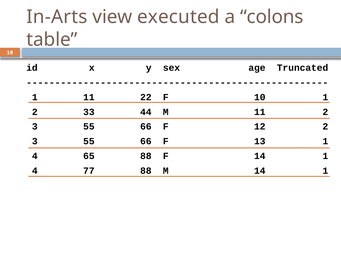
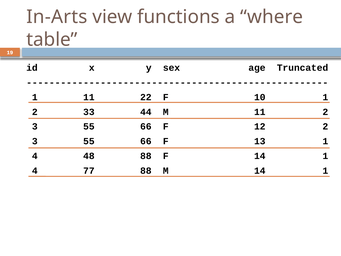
executed: executed -> functions
colons: colons -> where
65: 65 -> 48
